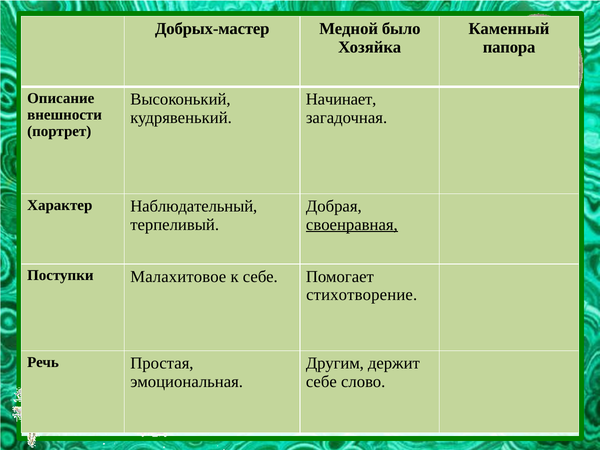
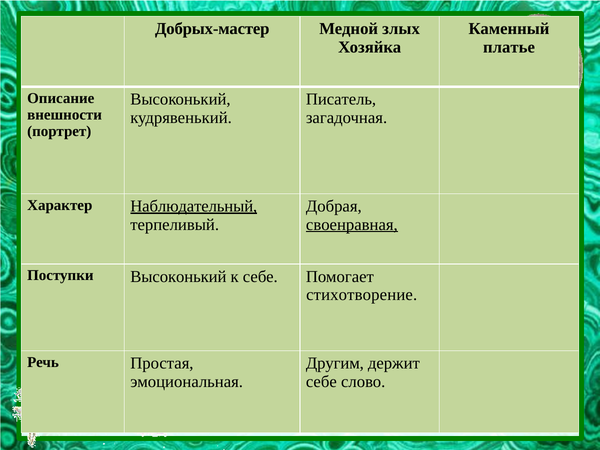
было: было -> злых
папора: папора -> платье
Начинает: Начинает -> Писатель
Наблюдательный underline: none -> present
Поступки Малахитовое: Малахитовое -> Высоконький
